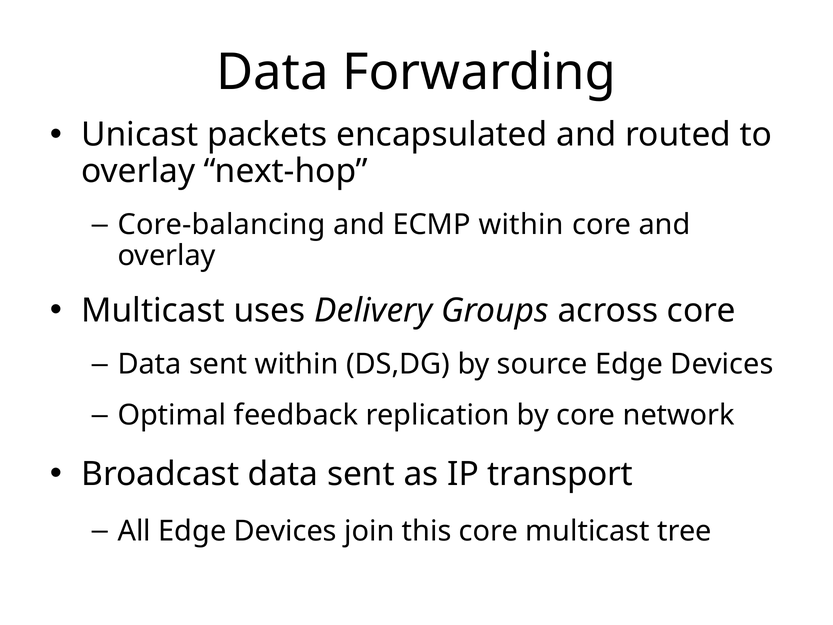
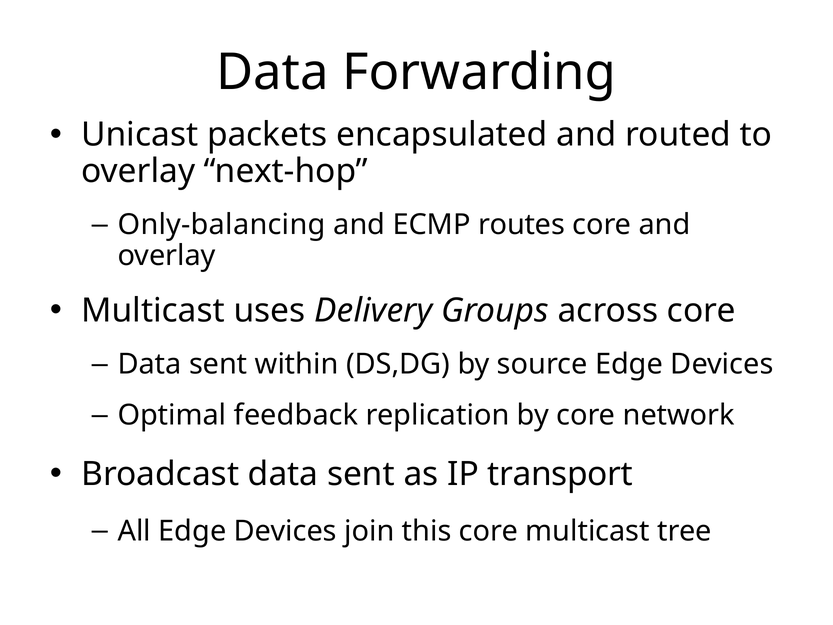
Core-balancing: Core-balancing -> Only-balancing
ECMP within: within -> routes
